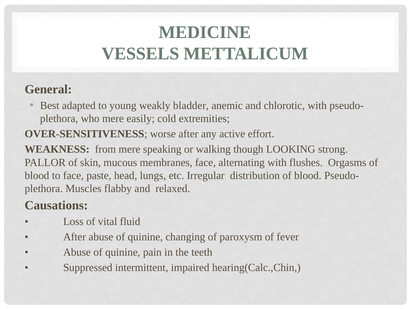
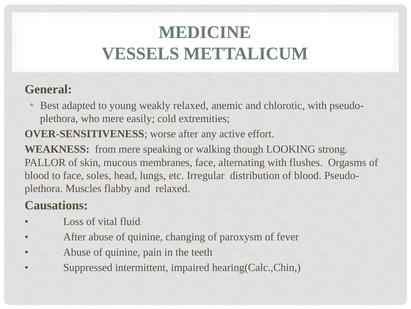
weakly bladder: bladder -> relaxed
paste: paste -> soles
